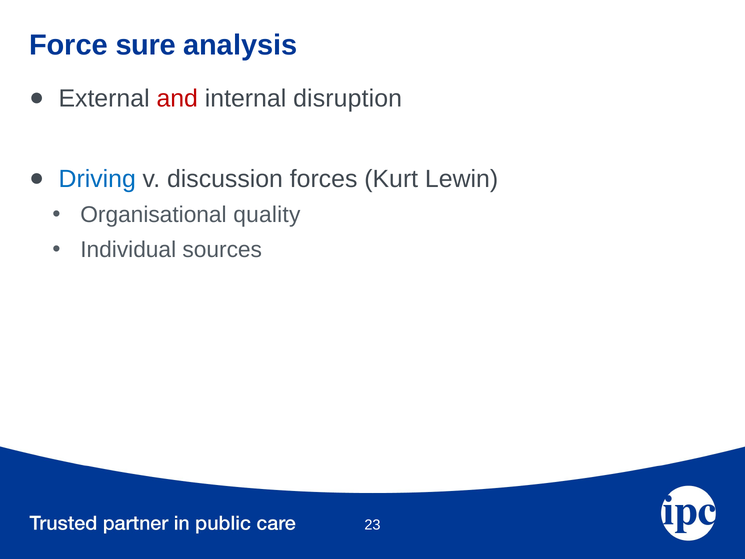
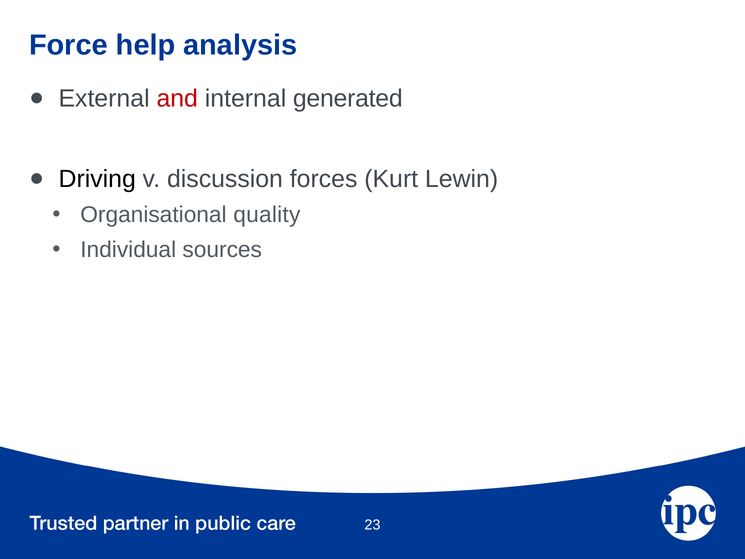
sure: sure -> help
disruption: disruption -> generated
Driving colour: blue -> black
